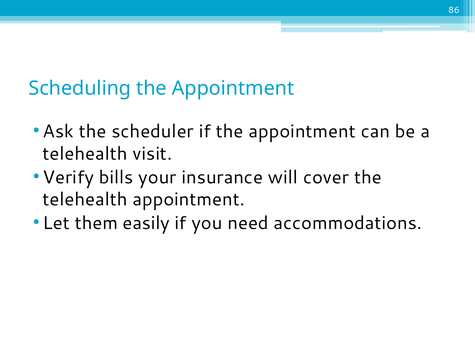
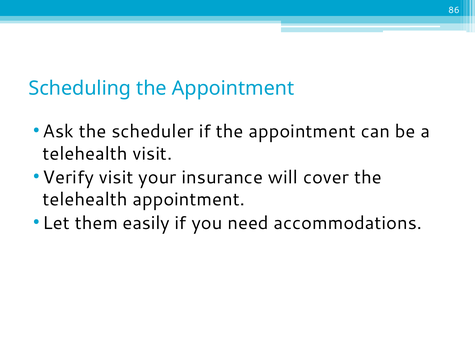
Verify bills: bills -> visit
